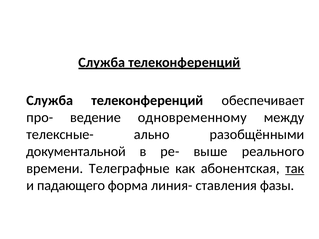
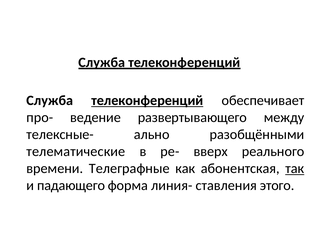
телеконференций at (147, 101) underline: none -> present
одновременному: одновременному -> развертывающего
документальной: документальной -> телематические
выше: выше -> вверх
фазы: фазы -> этого
